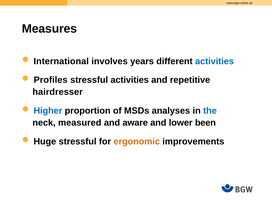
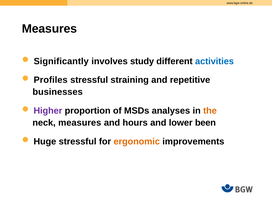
International: International -> Significantly
years: years -> study
stressful activities: activities -> straining
hairdresser: hairdresser -> businesses
Higher colour: blue -> purple
the colour: blue -> orange
neck measured: measured -> measures
aware: aware -> hours
